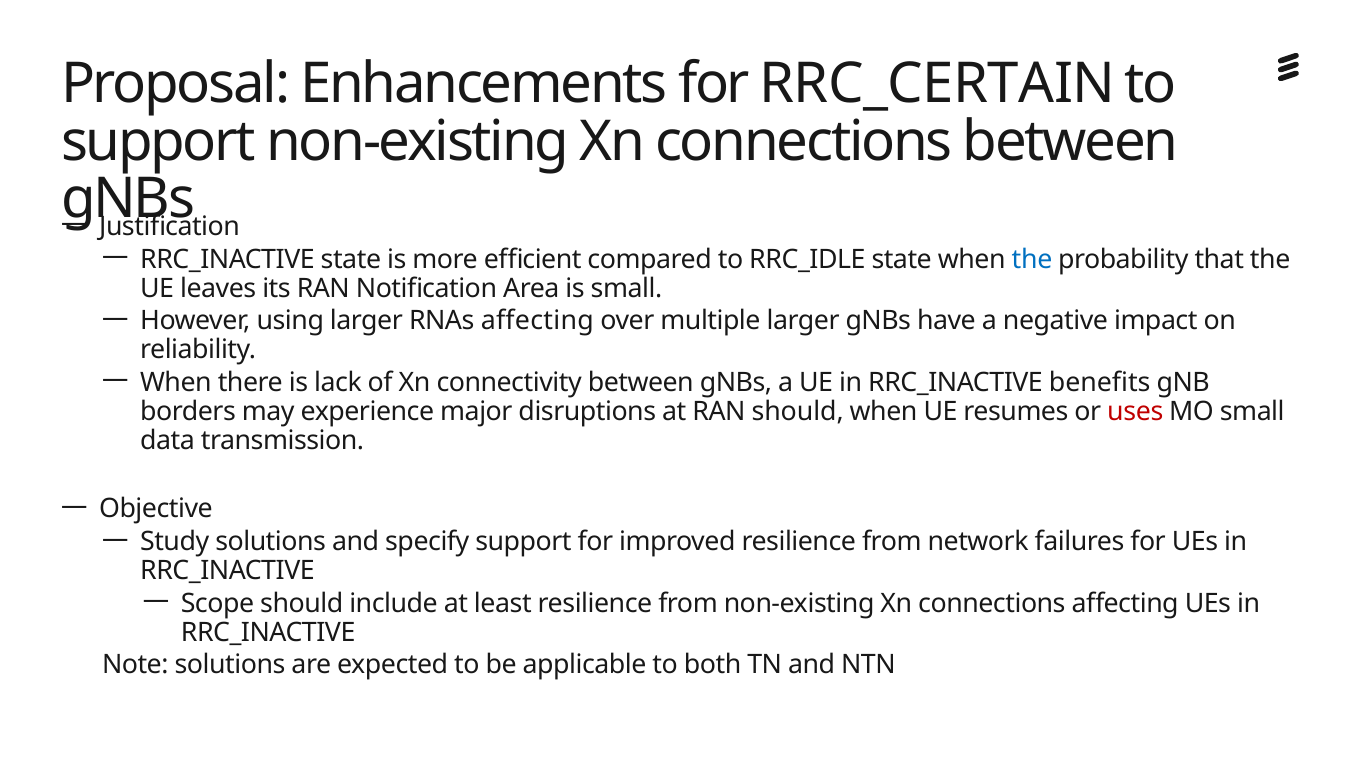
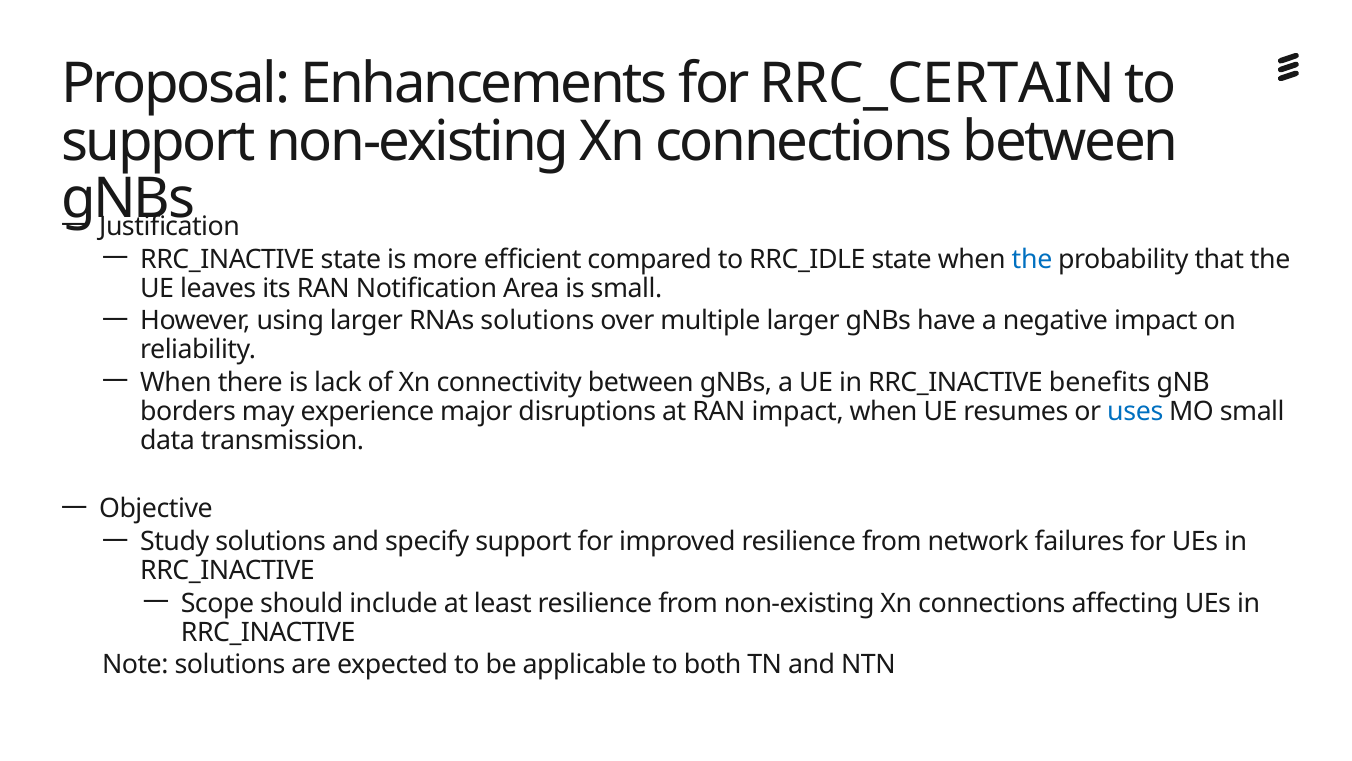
RNAs affecting: affecting -> solutions
RAN should: should -> impact
uses colour: red -> blue
